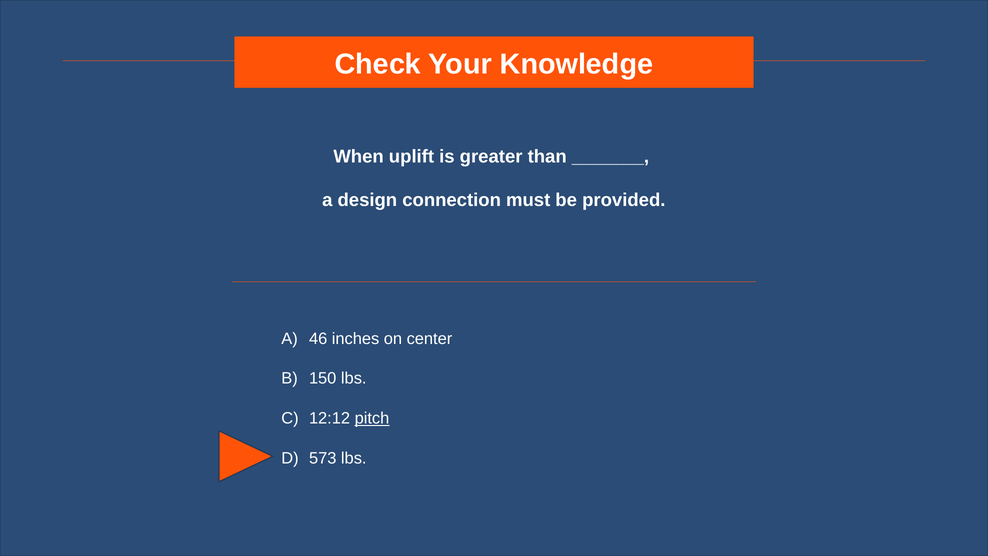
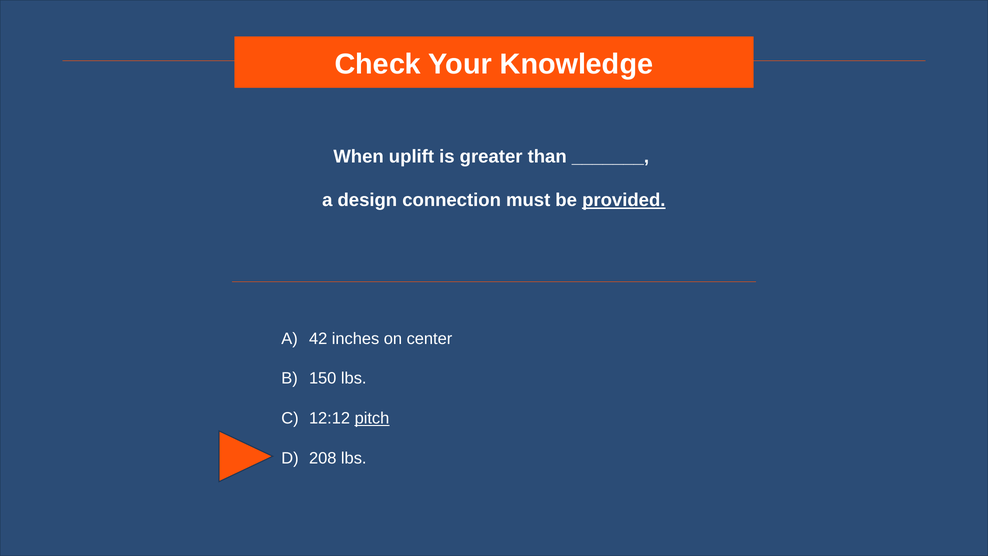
provided underline: none -> present
46: 46 -> 42
573: 573 -> 208
